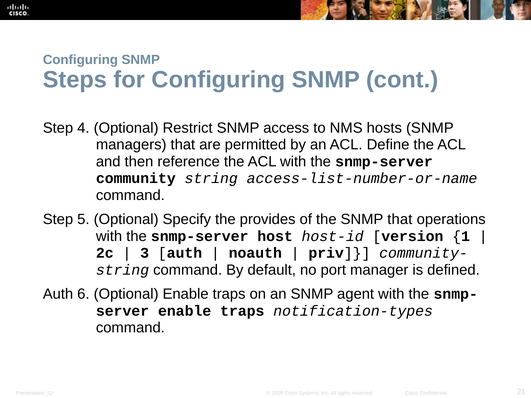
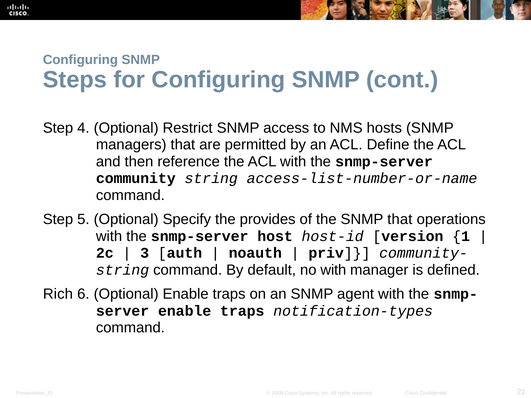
no port: port -> with
Auth at (58, 294): Auth -> Rich
